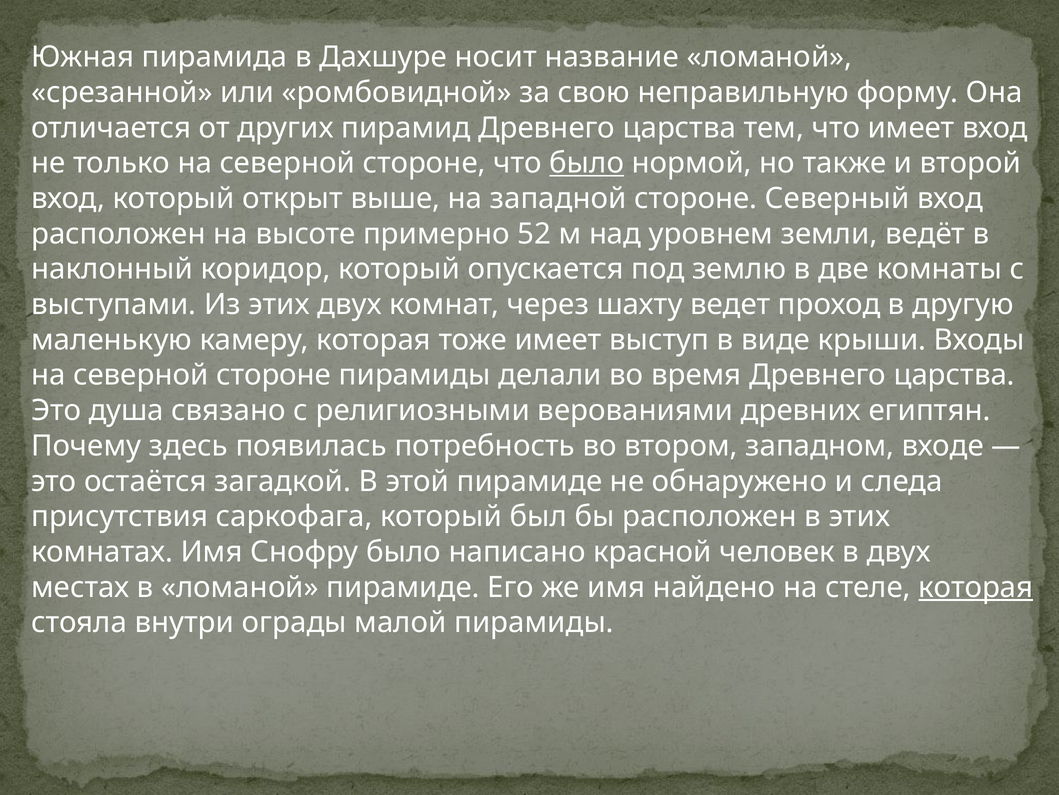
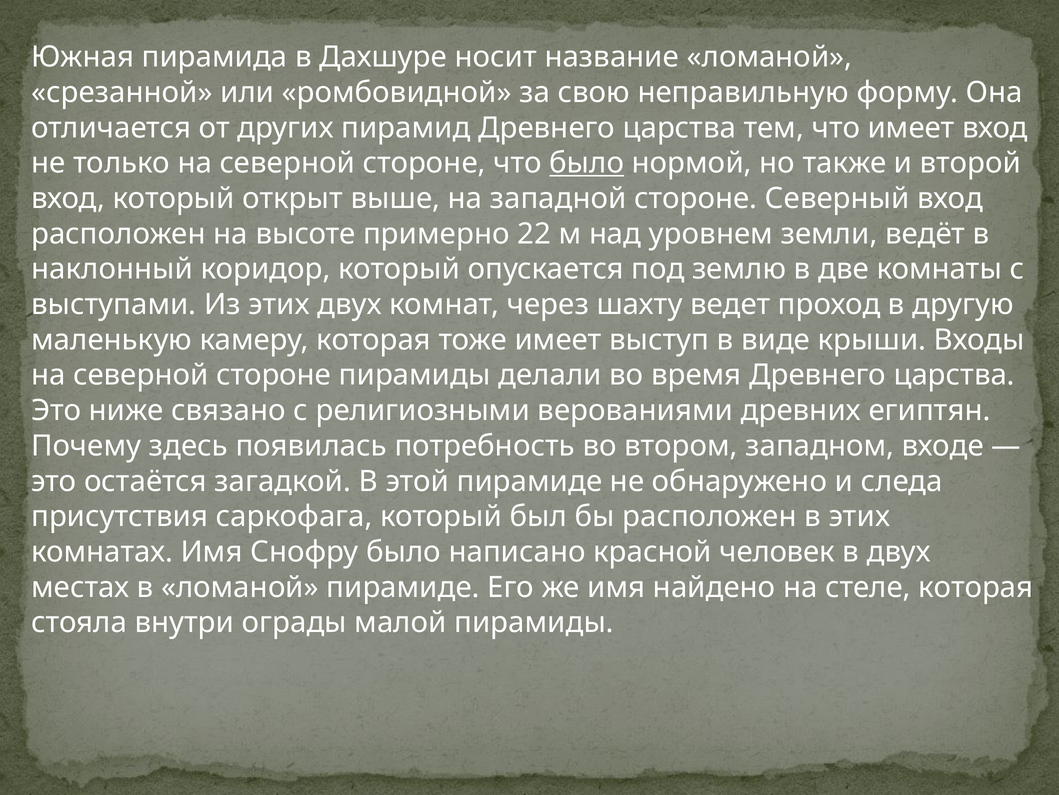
52: 52 -> 22
душа: душа -> ниже
которая at (976, 587) underline: present -> none
